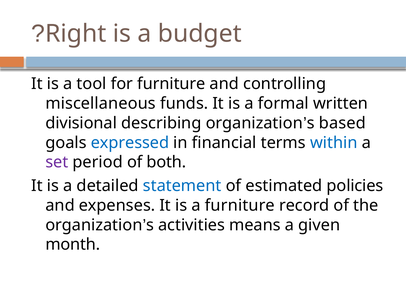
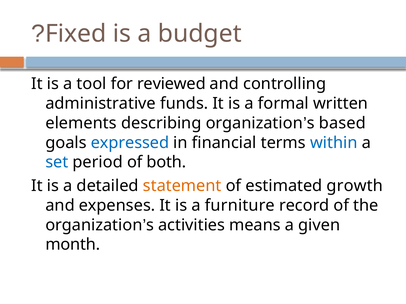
Right: Right -> Fixed
for furniture: furniture -> reviewed
miscellaneous: miscellaneous -> administrative
divisional: divisional -> elements
set colour: purple -> blue
statement colour: blue -> orange
policies: policies -> growth
